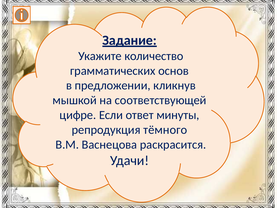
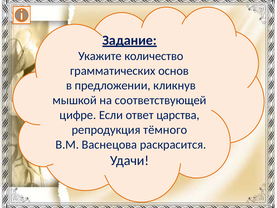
минуты: минуты -> царства
